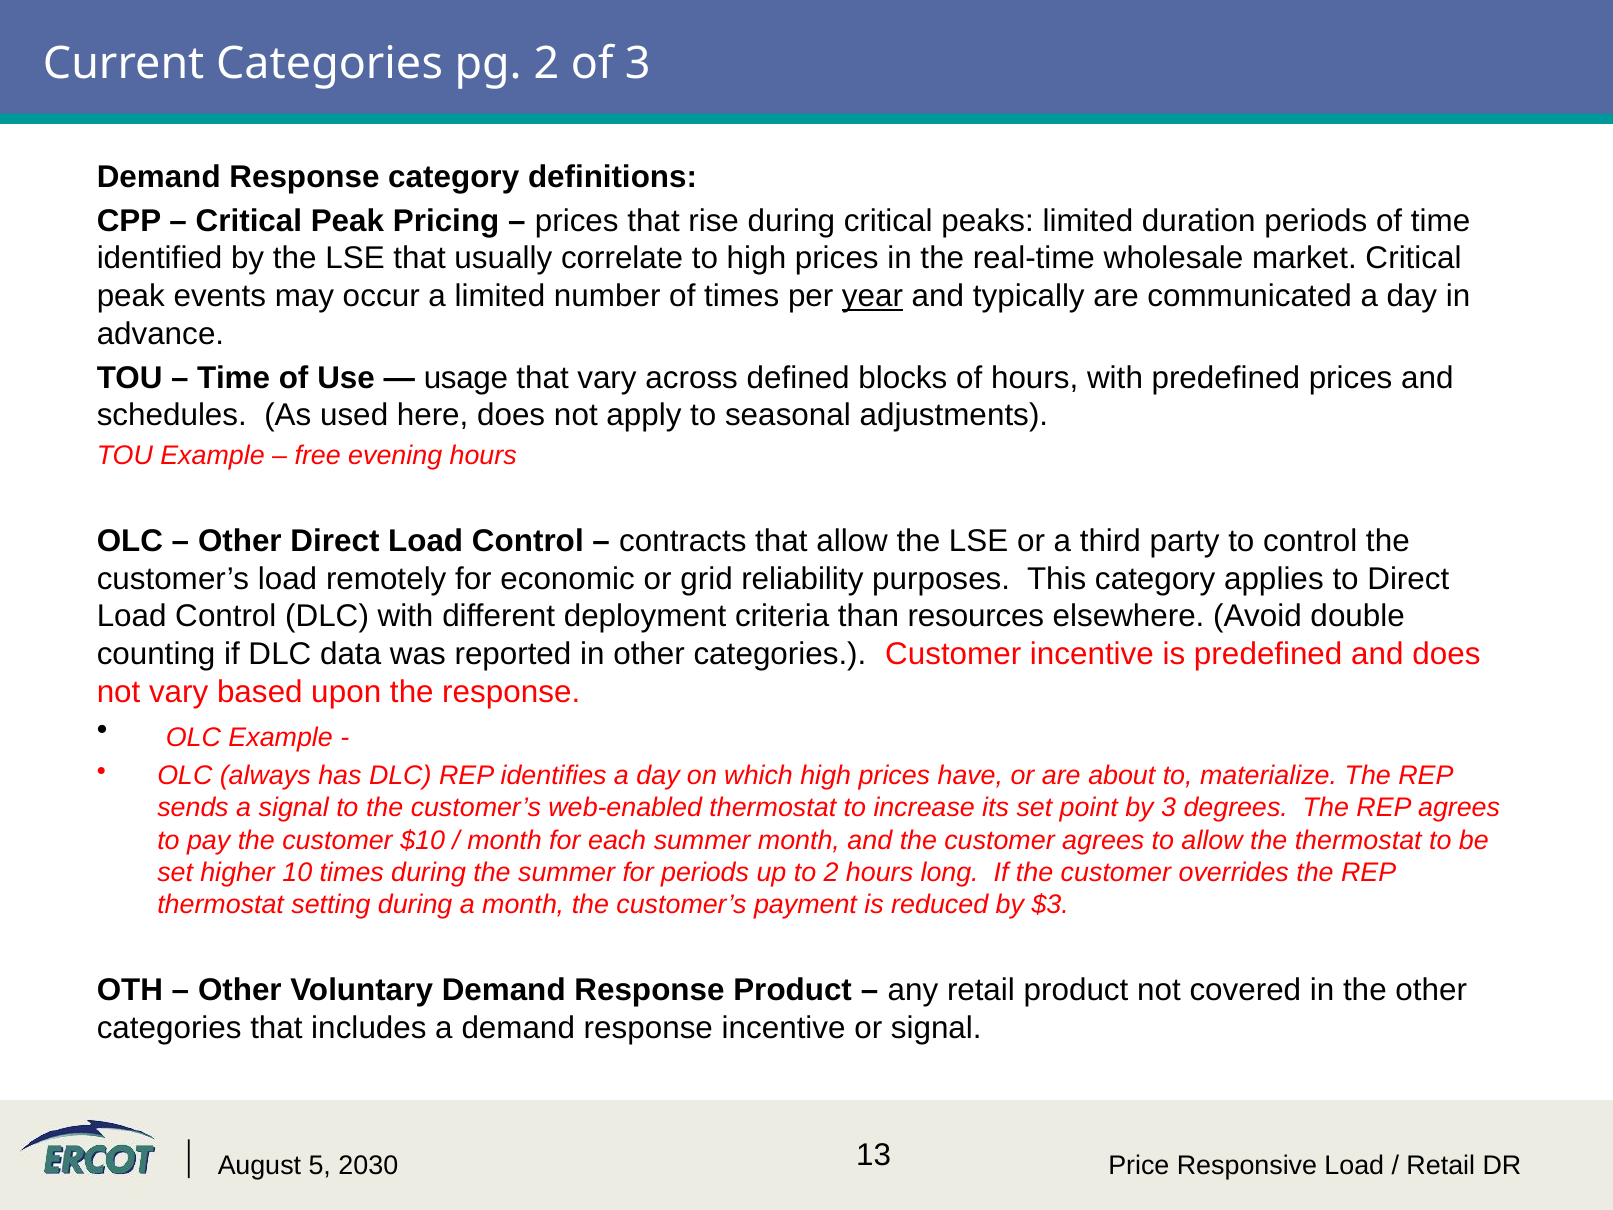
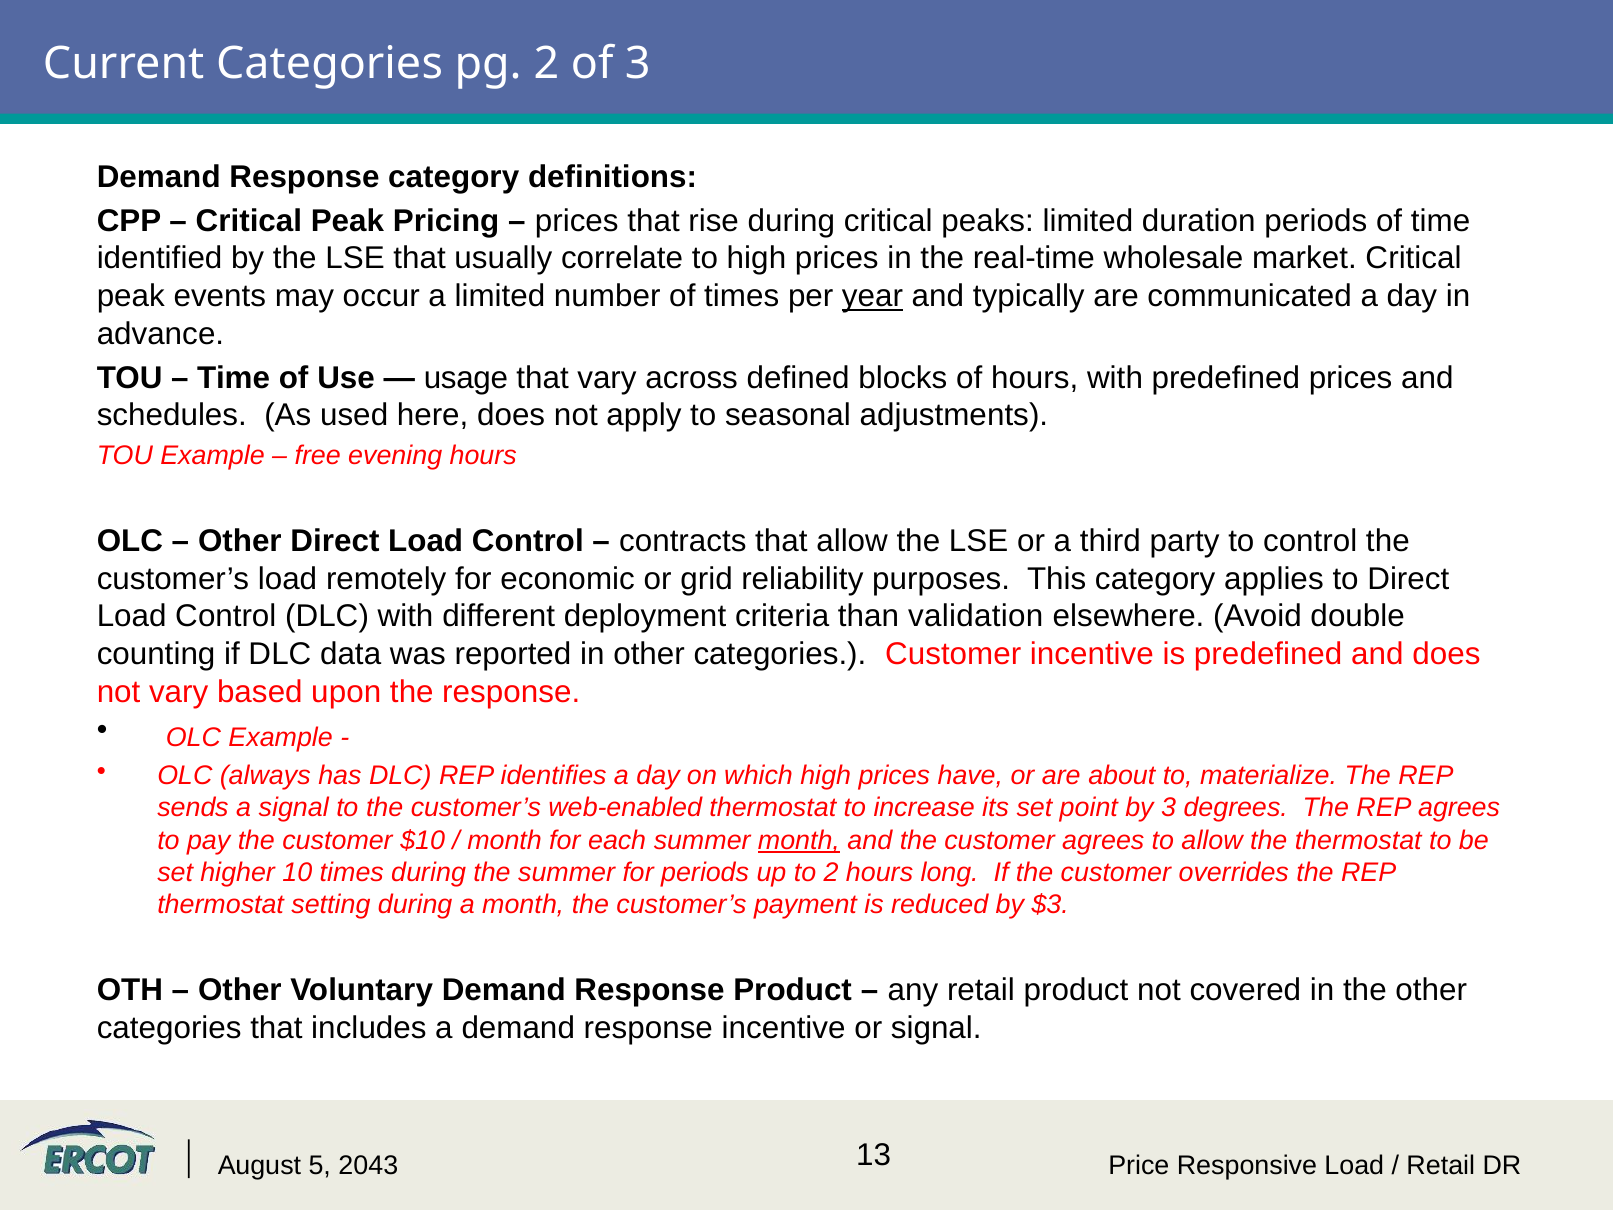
resources: resources -> validation
month at (799, 840) underline: none -> present
2030: 2030 -> 2043
